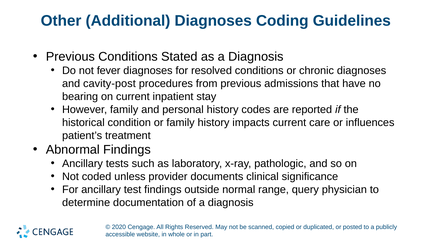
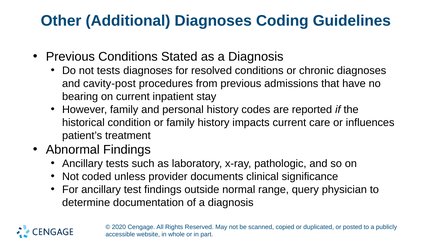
not fever: fever -> tests
